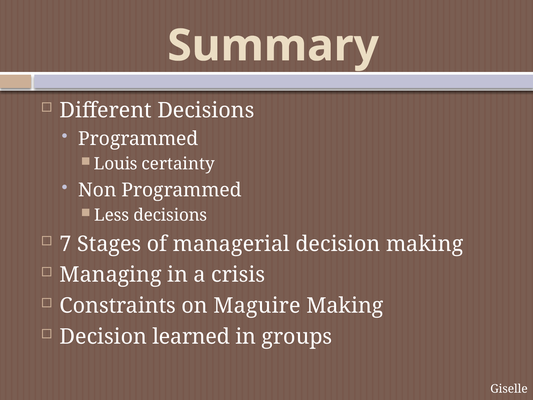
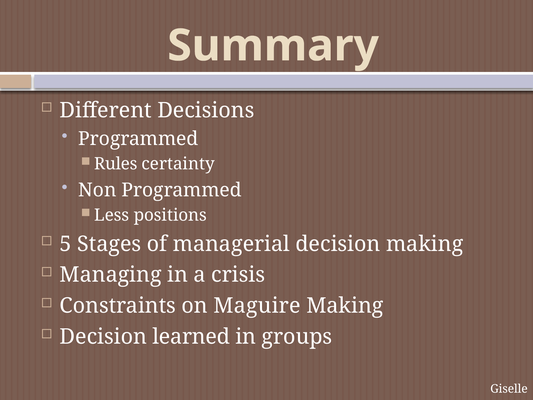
Louis: Louis -> Rules
Less decisions: decisions -> positions
7: 7 -> 5
